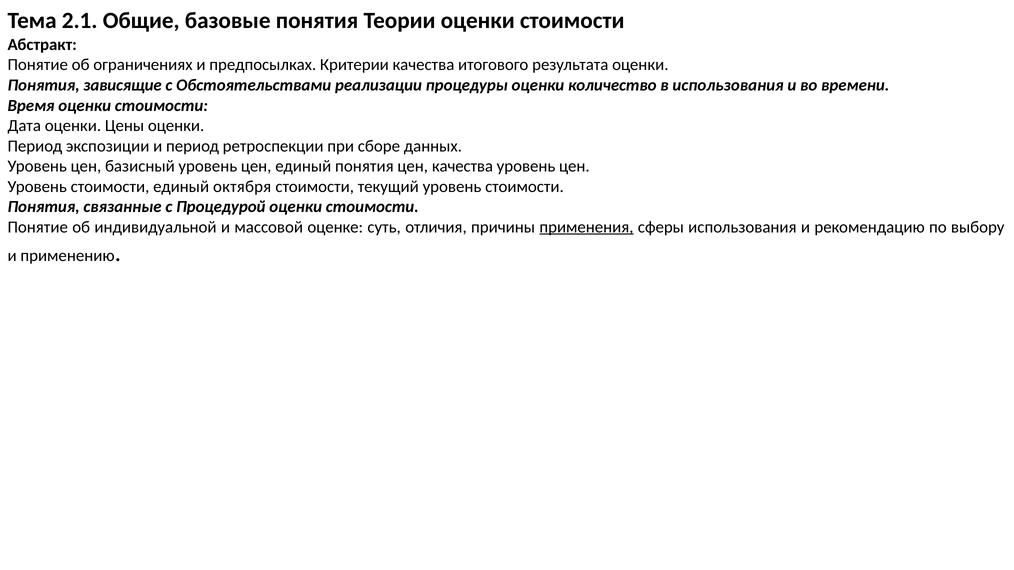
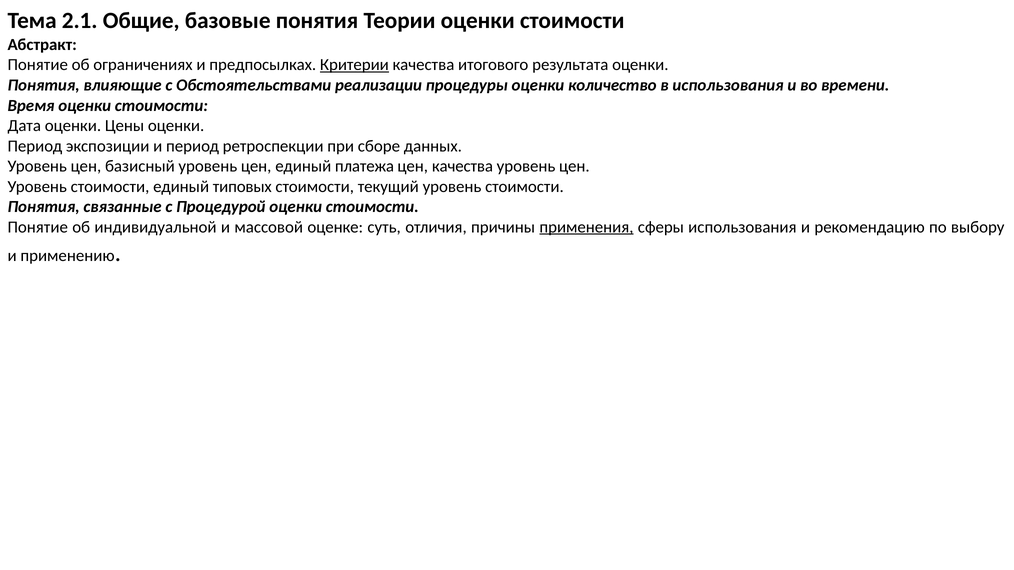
Критерии underline: none -> present
зависящие: зависящие -> влияющие
единый понятия: понятия -> платежа
октября: октября -> типовых
